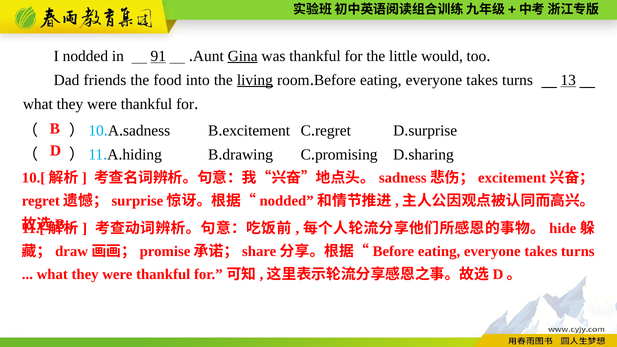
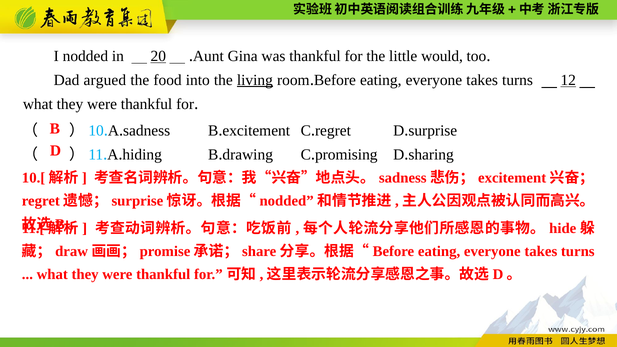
91: 91 -> 20
Gina underline: present -> none
friends: friends -> argued
13: 13 -> 12
